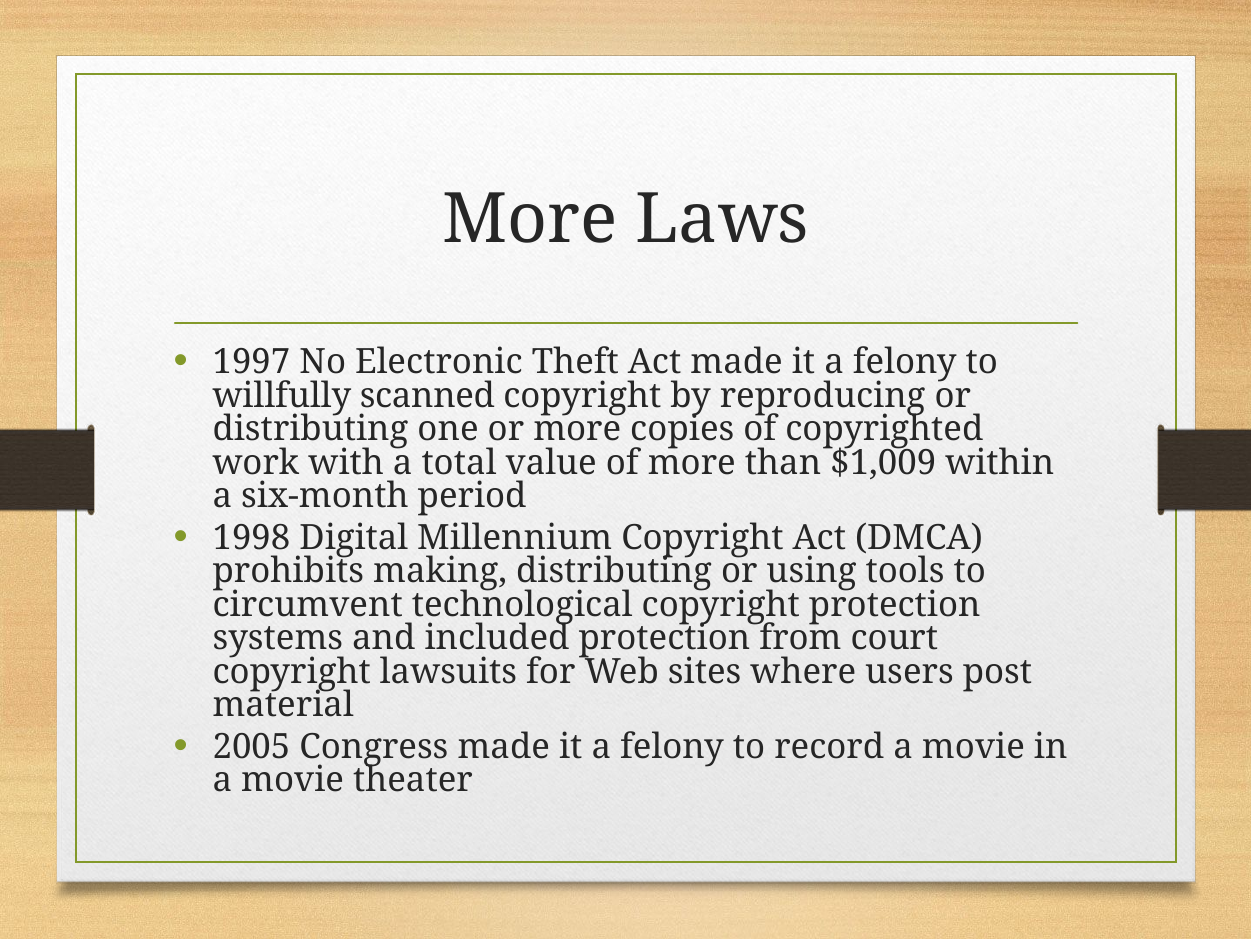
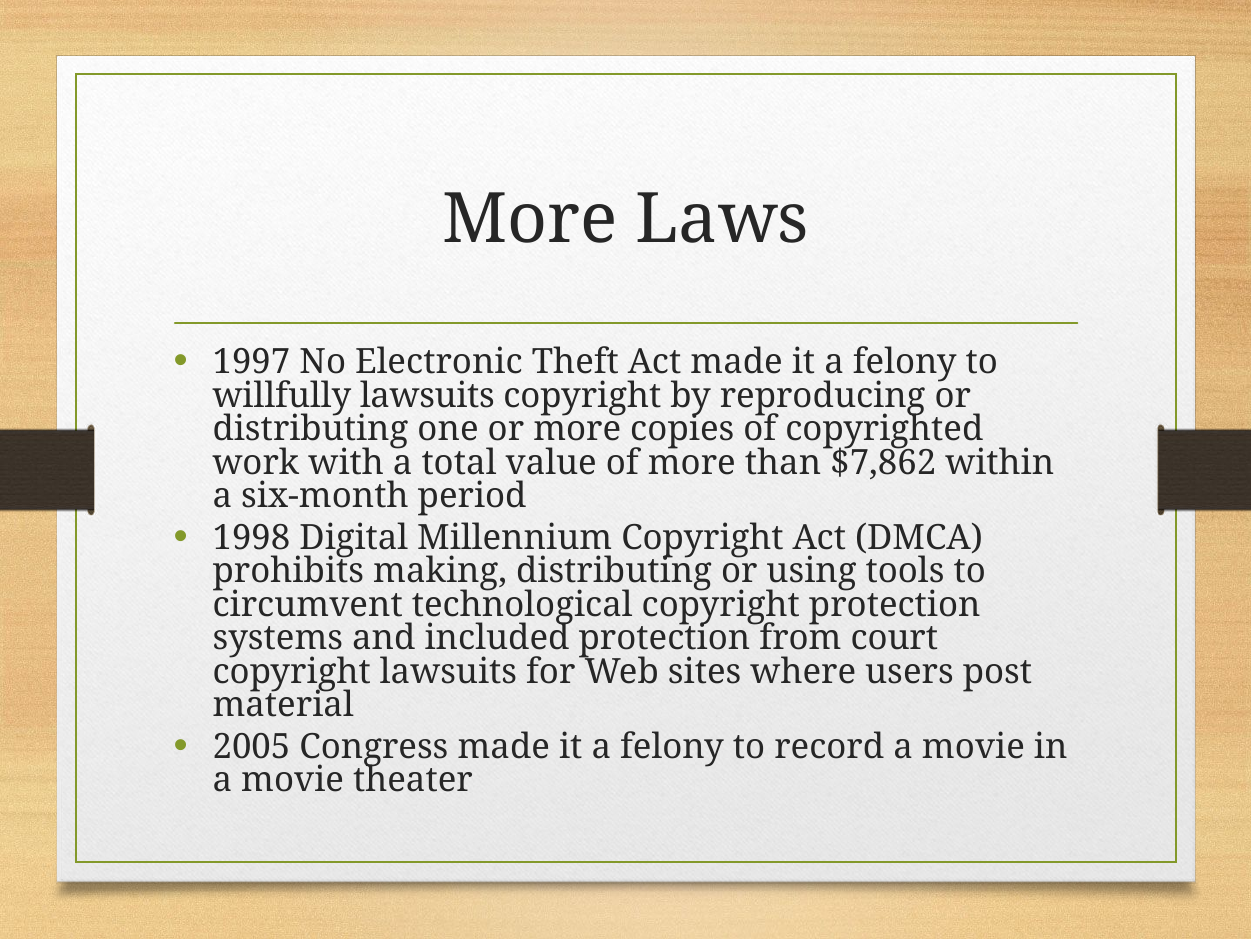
willfully scanned: scanned -> lawsuits
$1,009: $1,009 -> $7,862
